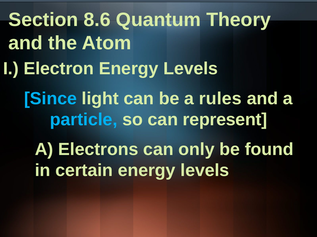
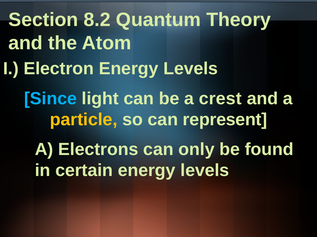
8.6: 8.6 -> 8.2
rules: rules -> crest
particle colour: light blue -> yellow
